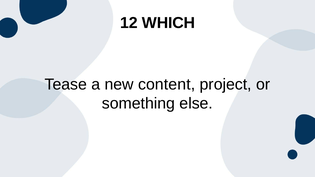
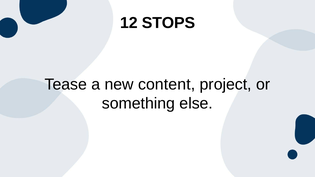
WHICH: WHICH -> STOPS
